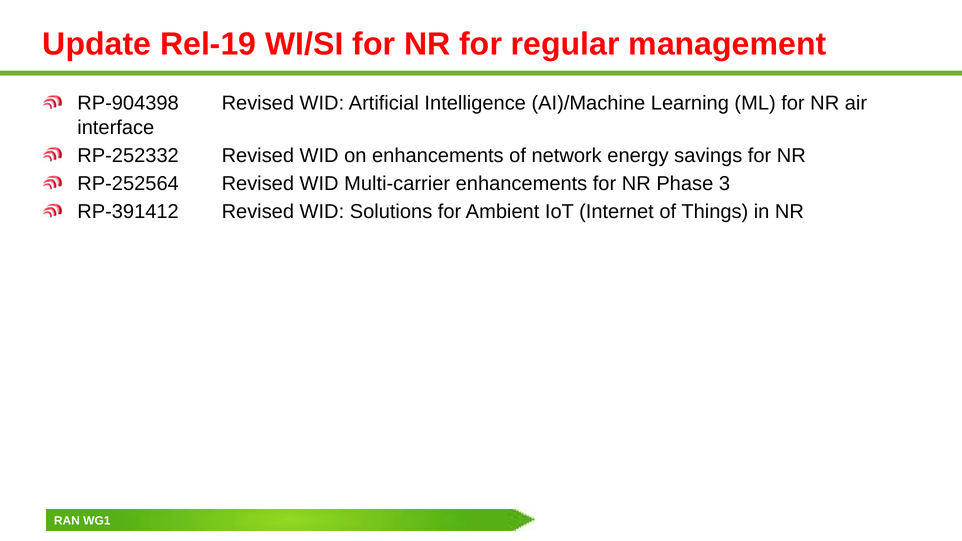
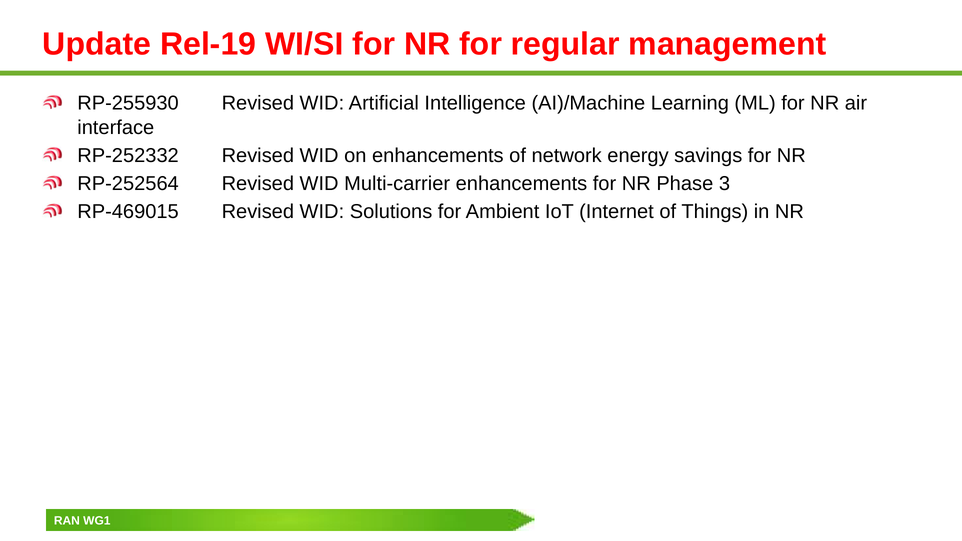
RP-904398: RP-904398 -> RP-255930
RP-391412: RP-391412 -> RP-469015
